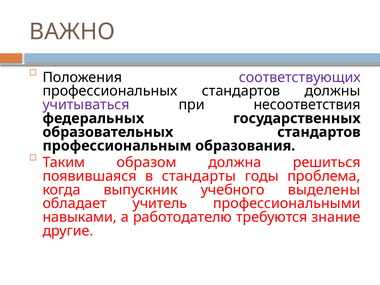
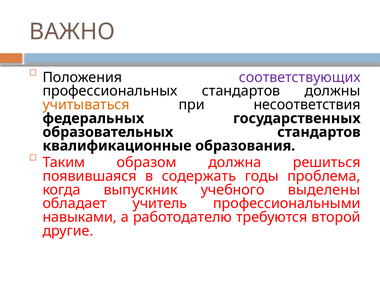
учитываться colour: purple -> orange
профессиональным: профессиональным -> квалификационные
стандарты: стандарты -> содержать
знание: знание -> второй
